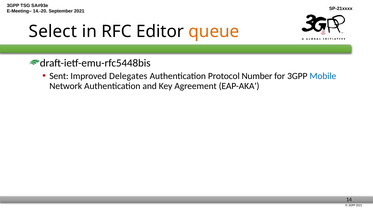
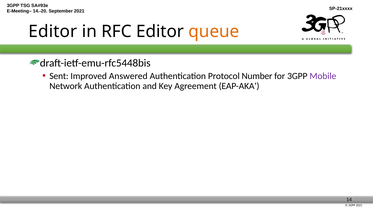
Select at (53, 31): Select -> Editor
Delegates: Delegates -> Answered
Mobile colour: blue -> purple
